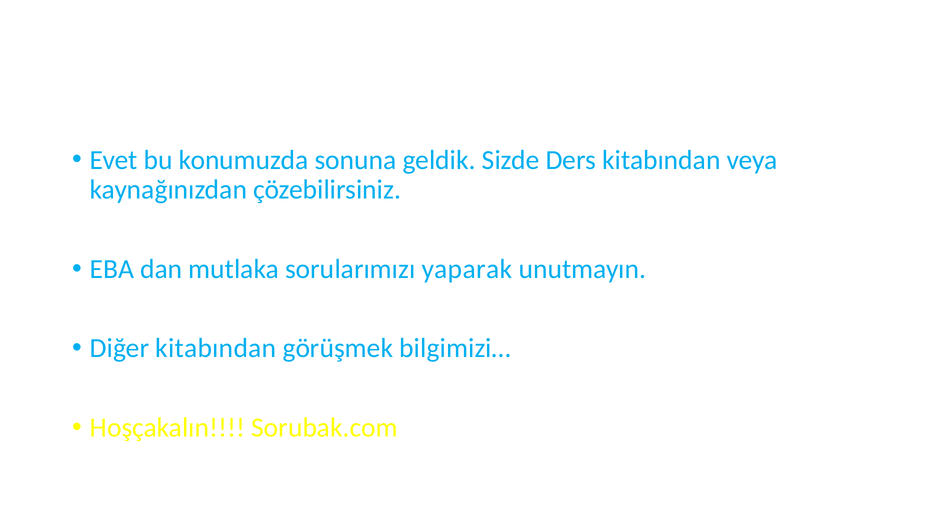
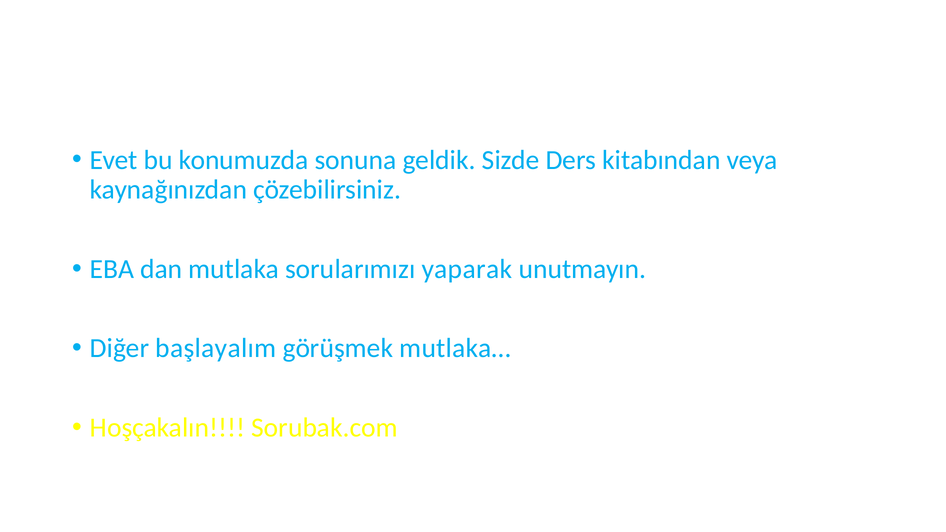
Diğer kitabından: kitabından -> başlayalım
bilgimizi…: bilgimizi… -> mutlaka…
